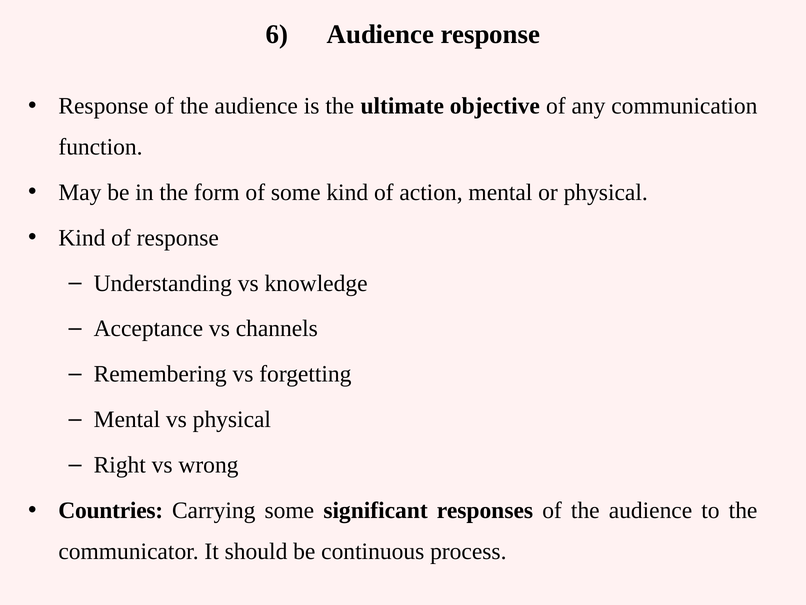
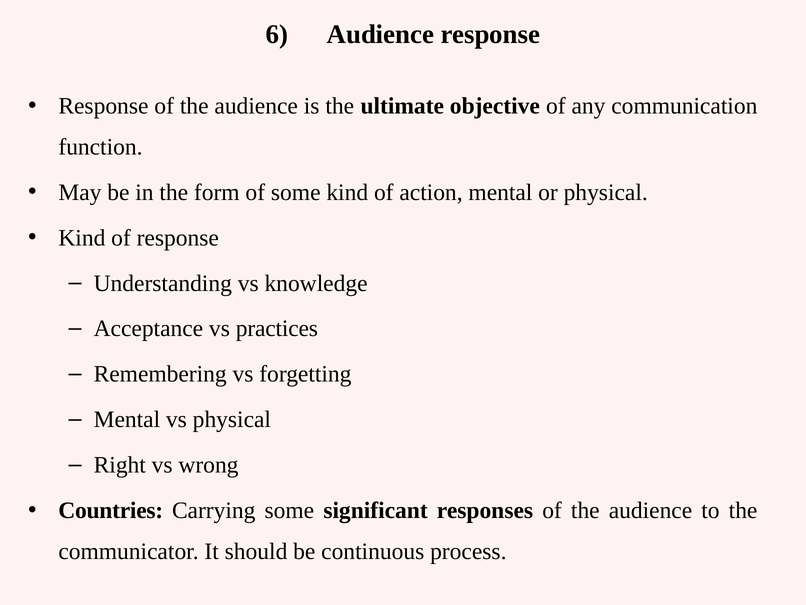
channels: channels -> practices
